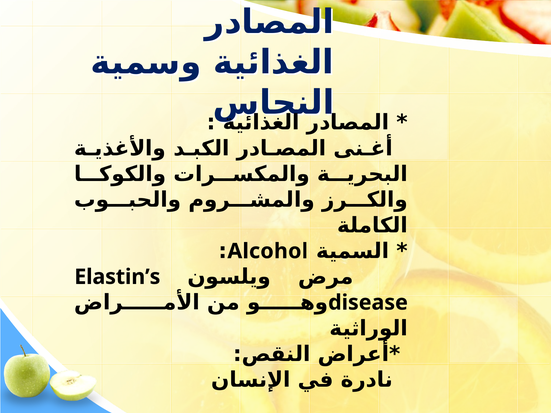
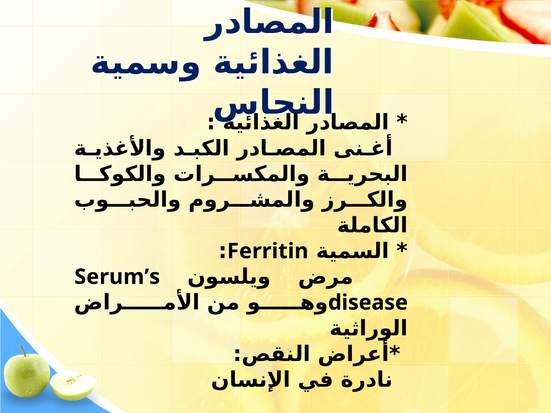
Alcohol: Alcohol -> Ferritin
Elastin’s: Elastin’s -> Serum’s
